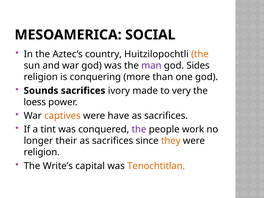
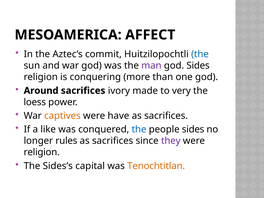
SOCIAL: SOCIAL -> AFFECT
country: country -> commit
the at (200, 54) colour: orange -> blue
Sounds: Sounds -> Around
tint: tint -> like
the at (139, 129) colour: purple -> blue
people work: work -> sides
their: their -> rules
they colour: orange -> purple
Write’s: Write’s -> Sides’s
